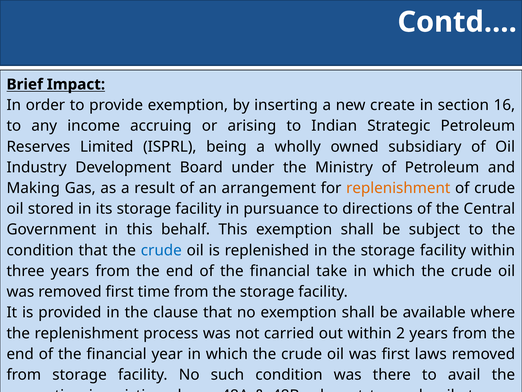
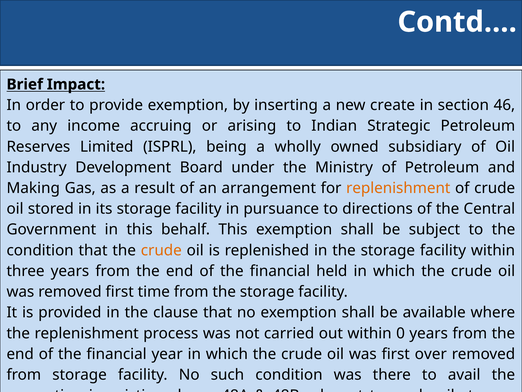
16: 16 -> 46
crude at (161, 250) colour: blue -> orange
financial take: take -> held
2: 2 -> 0
laws: laws -> over
